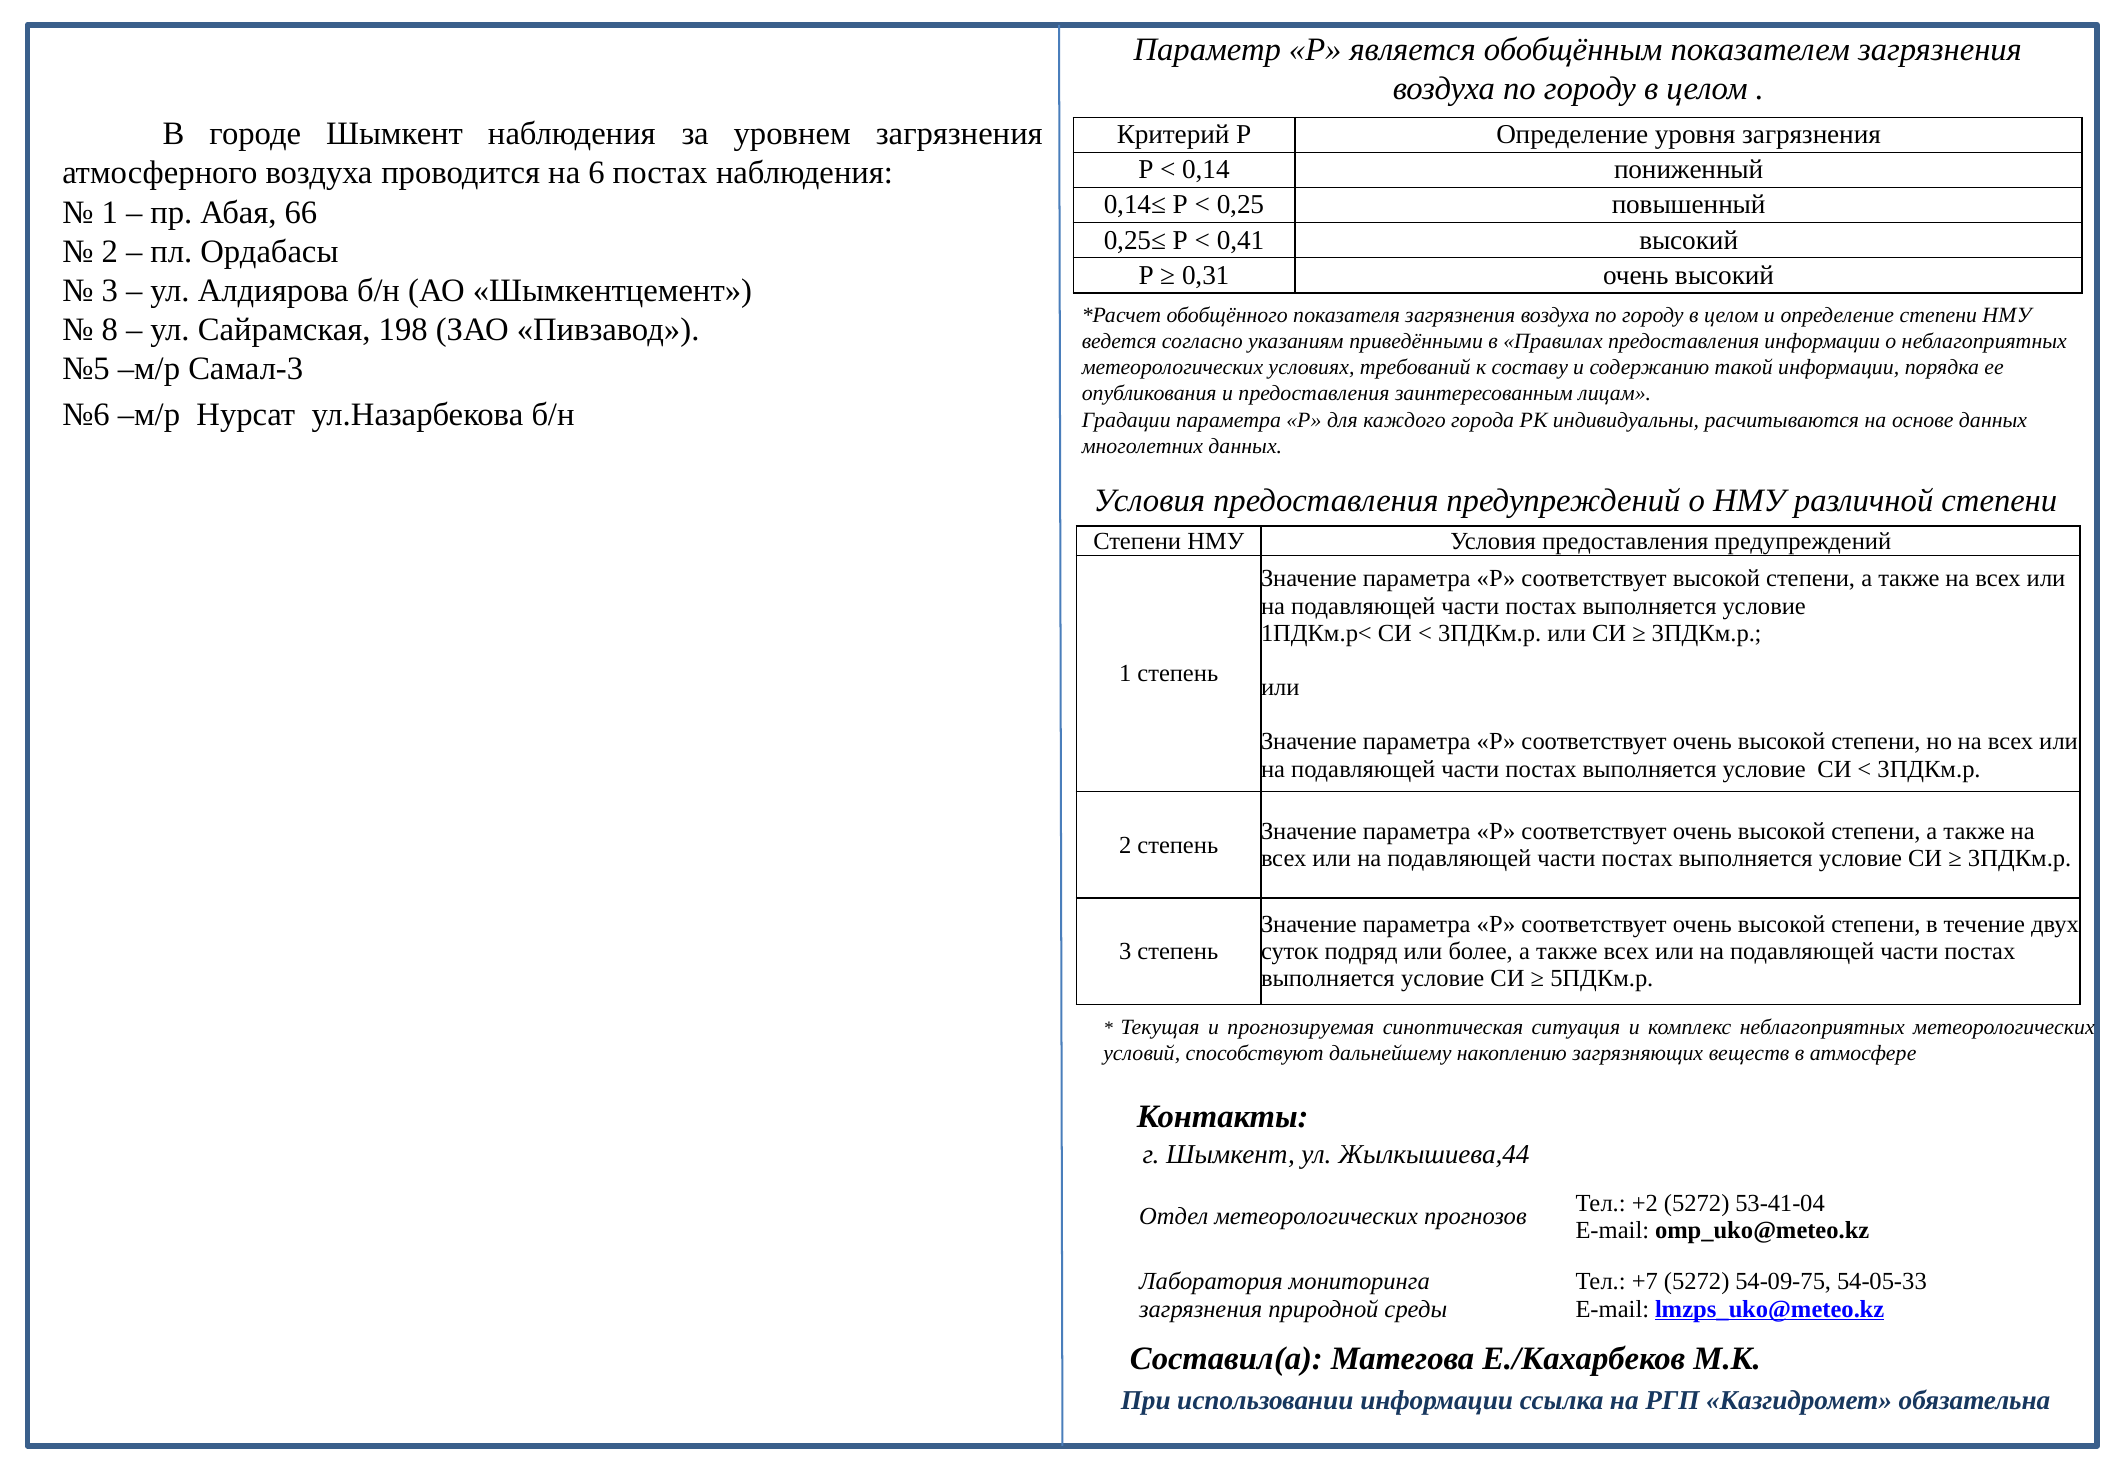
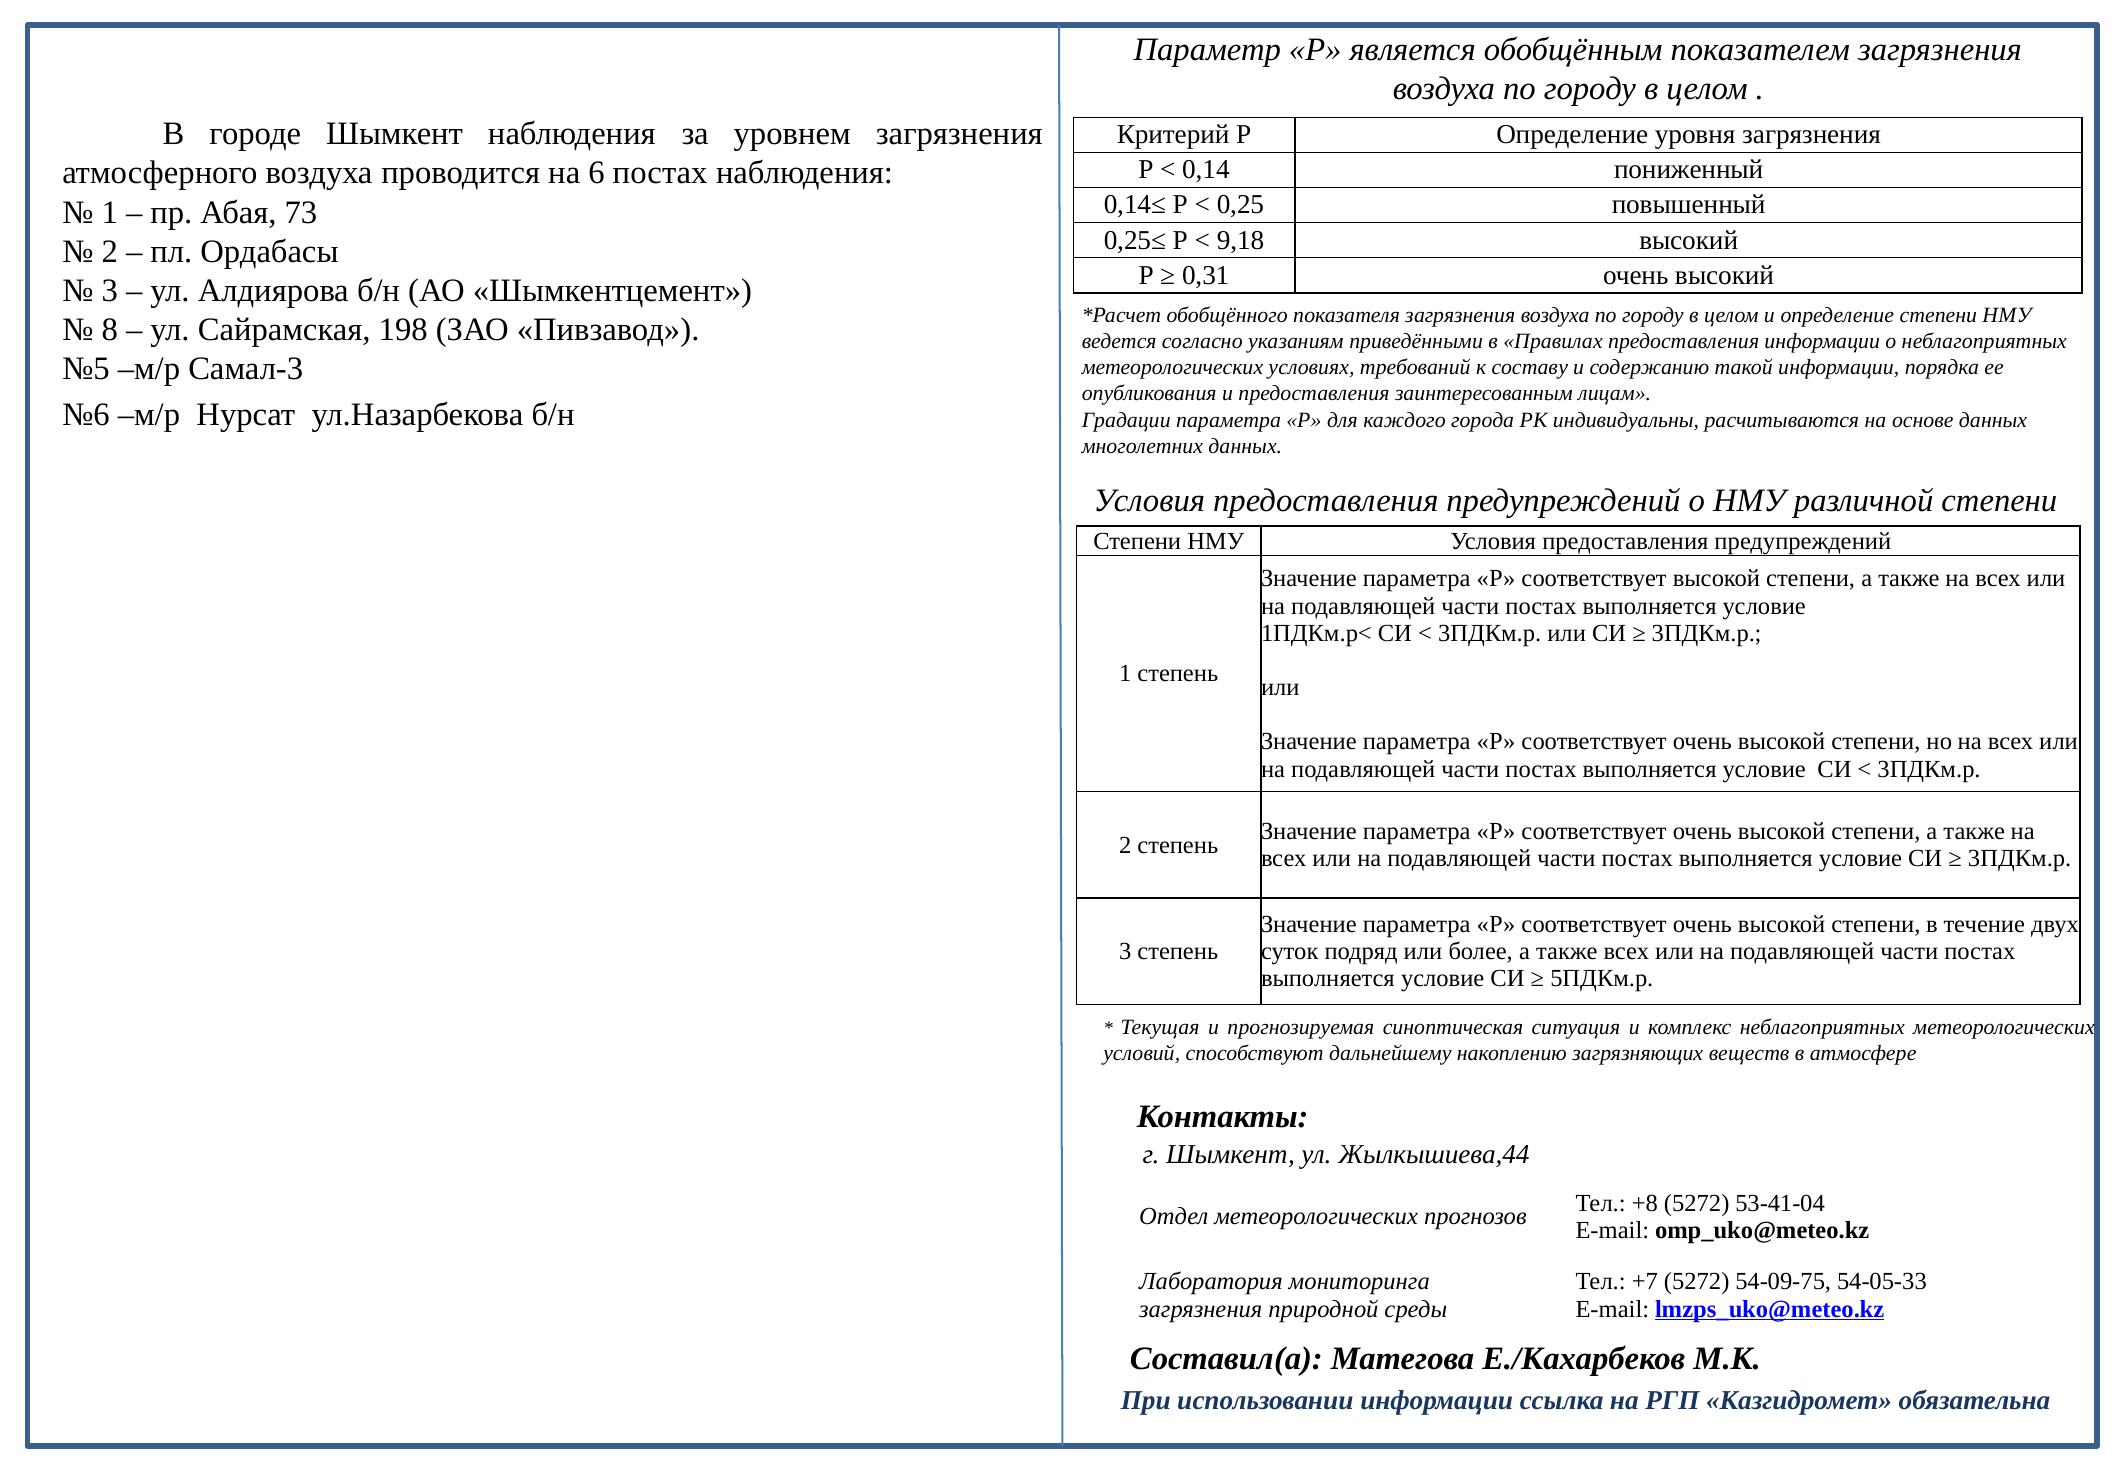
66: 66 -> 73
0,41: 0,41 -> 9,18
+2: +2 -> +8
